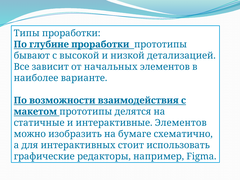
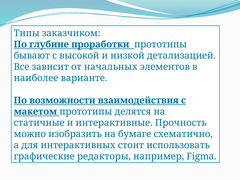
Типы проработки: проработки -> заказчиком
интерактивные Элементов: Элементов -> Прочность
